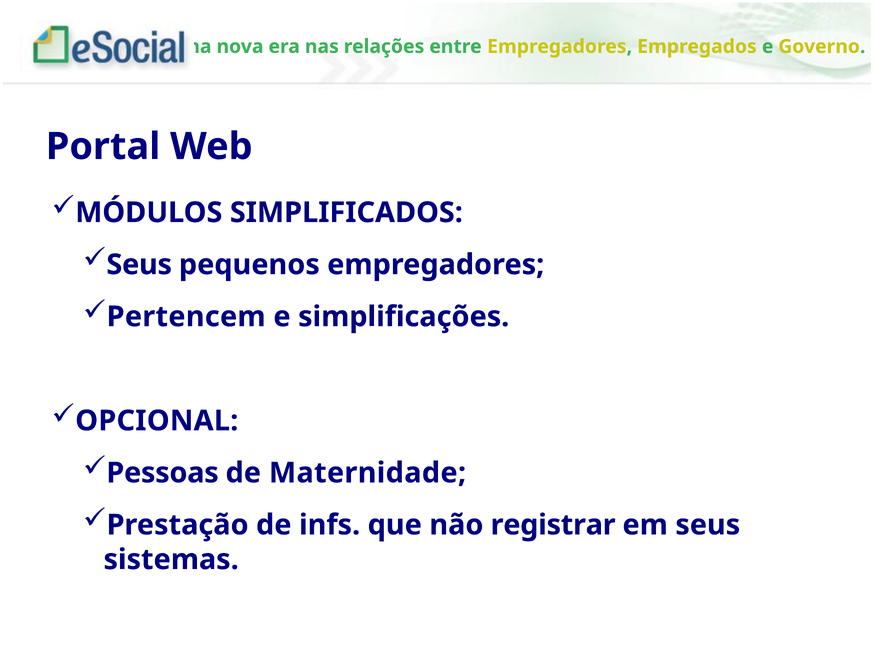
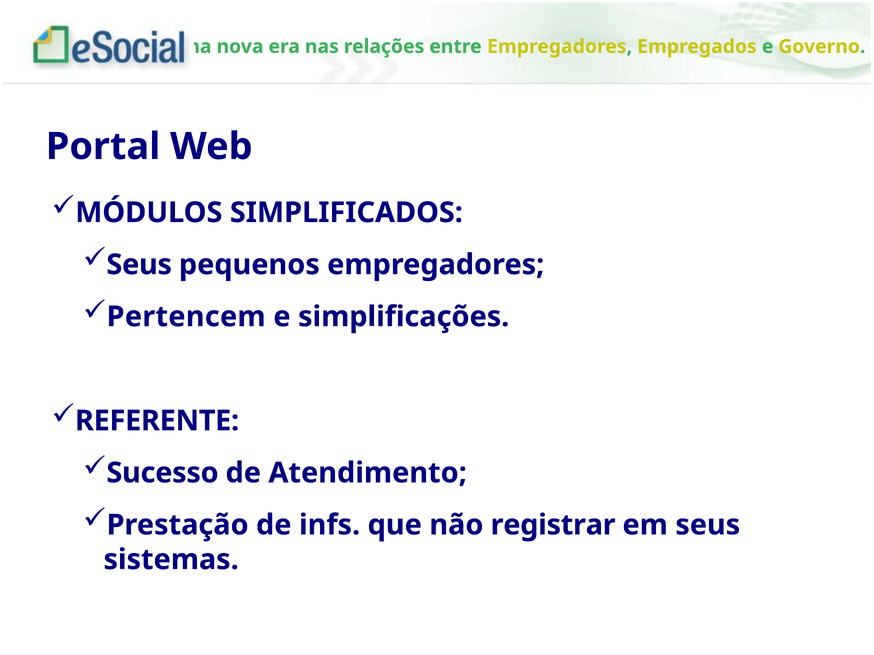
OPCIONAL: OPCIONAL -> REFERENTE
Pessoas: Pessoas -> Sucesso
Maternidade: Maternidade -> Atendimento
